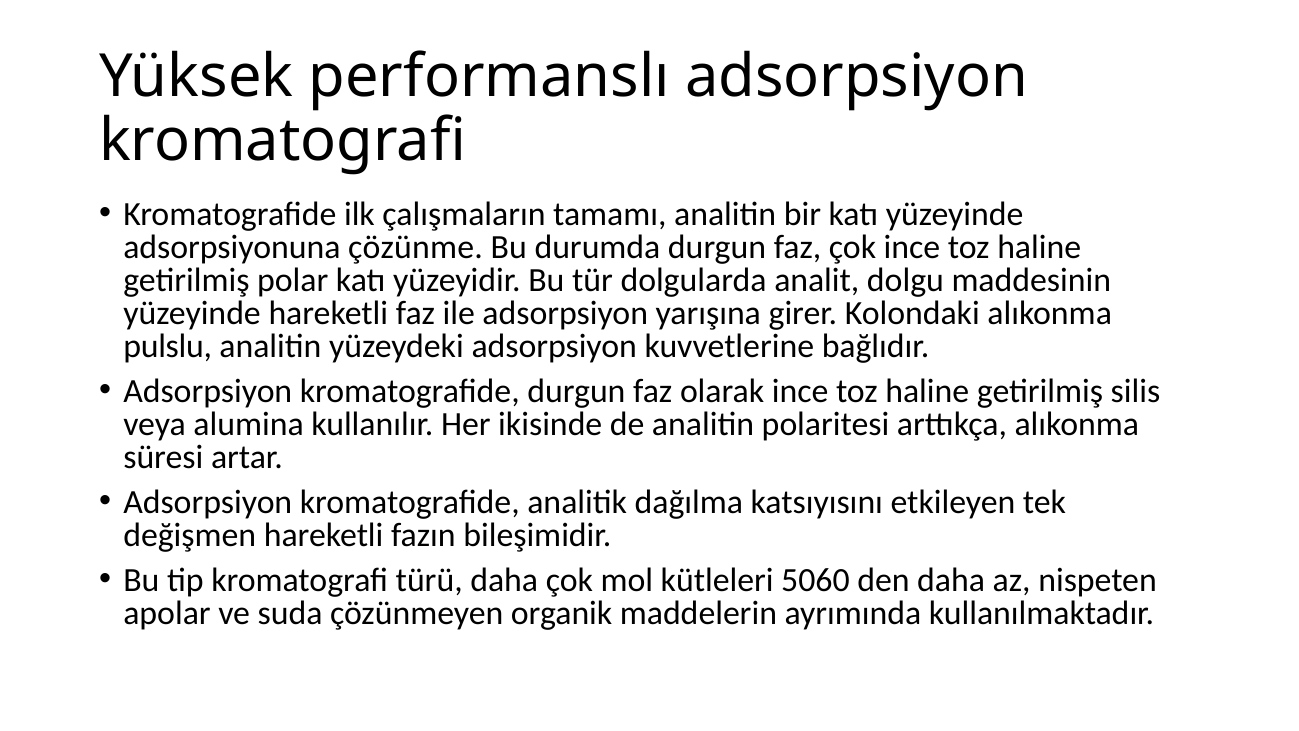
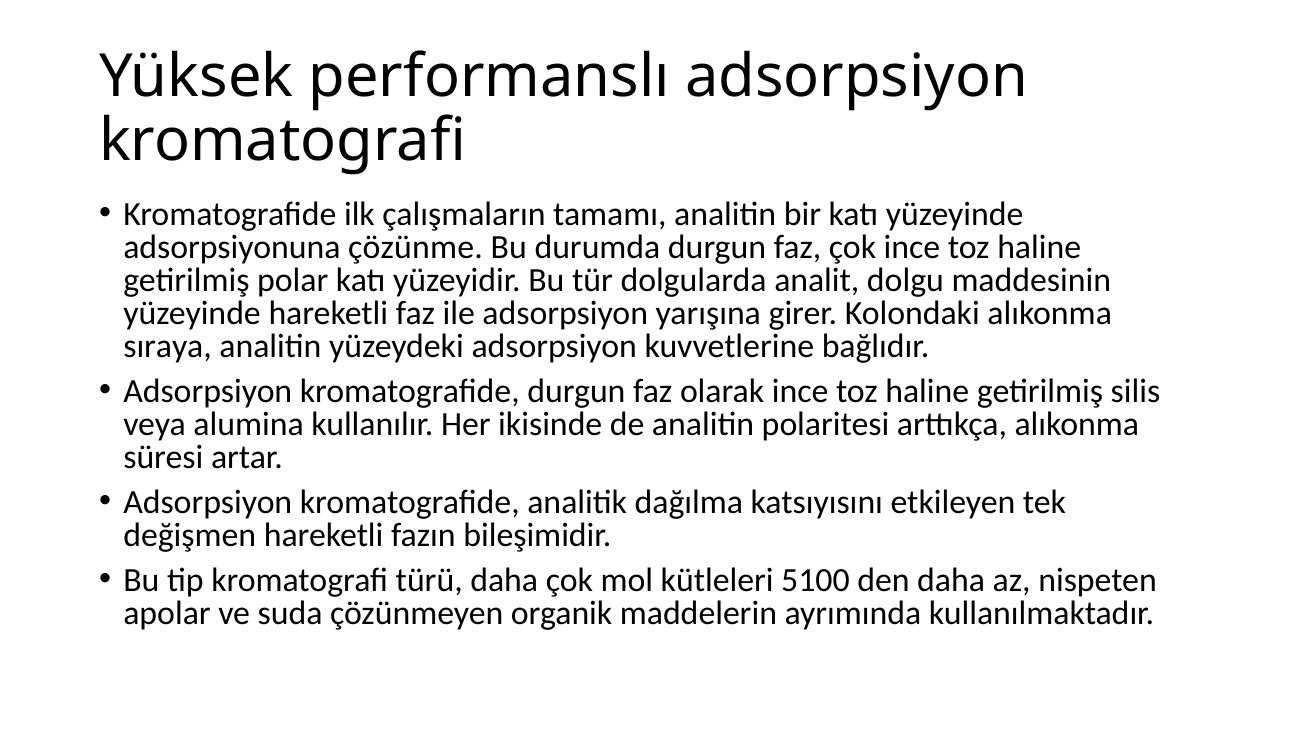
pulslu: pulslu -> sıraya
5060: 5060 -> 5100
